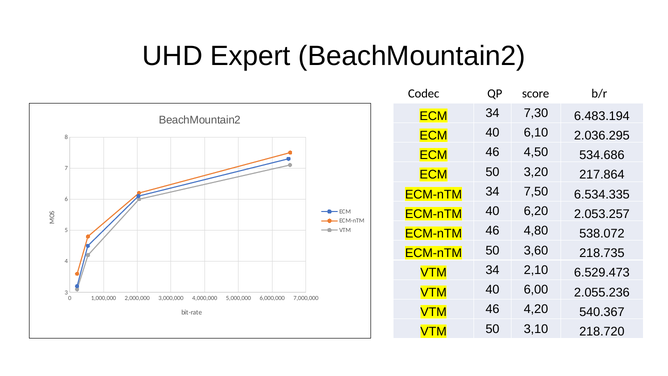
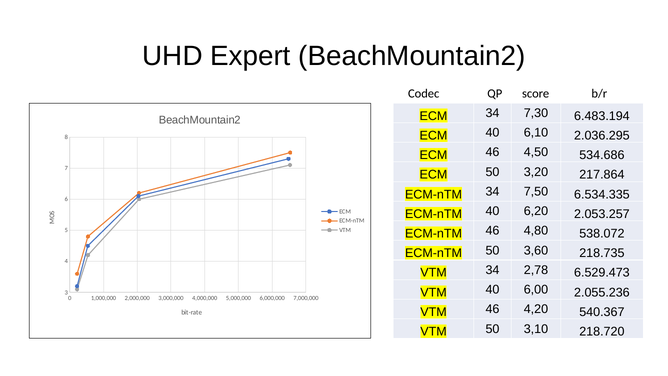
2,10: 2,10 -> 2,78
